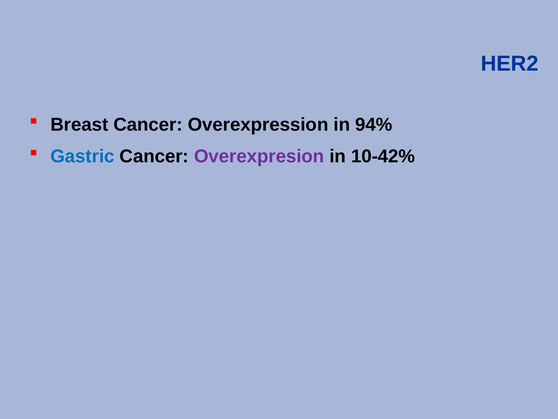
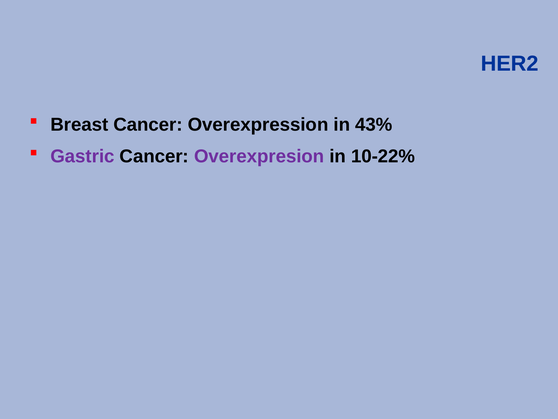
94%: 94% -> 43%
Gastric colour: blue -> purple
10-42%: 10-42% -> 10-22%
